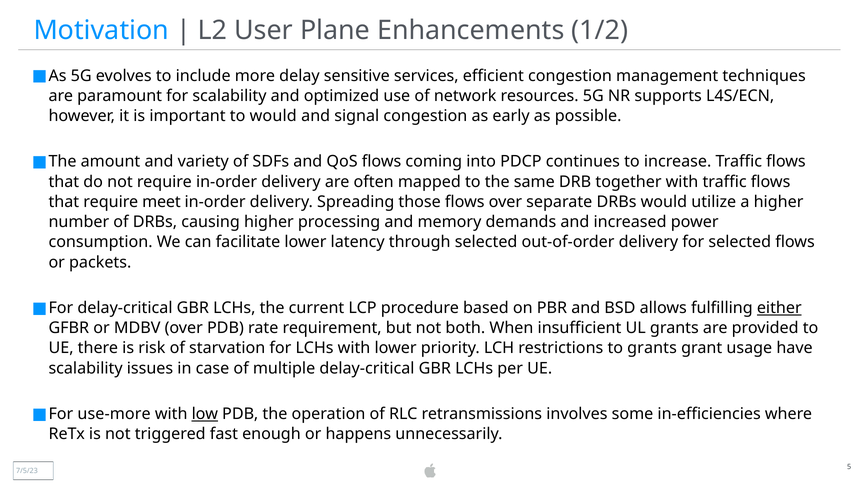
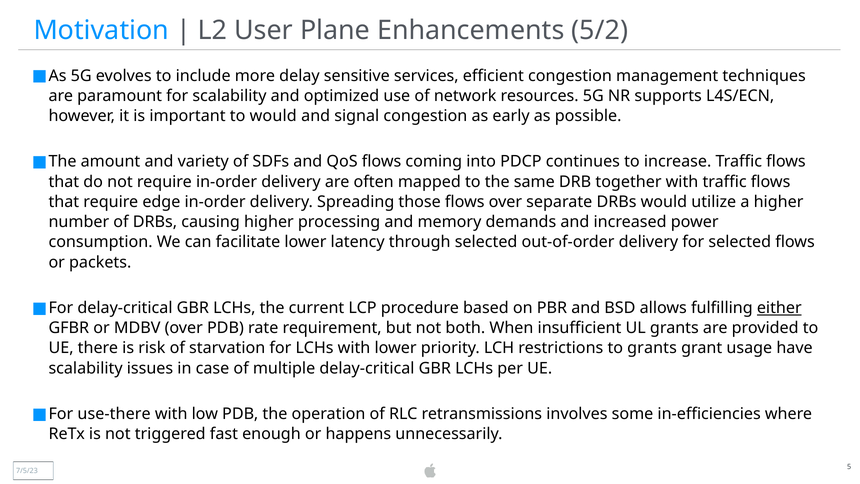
1/2: 1/2 -> 5/2
meet: meet -> edge
use-more: use-more -> use-there
low underline: present -> none
